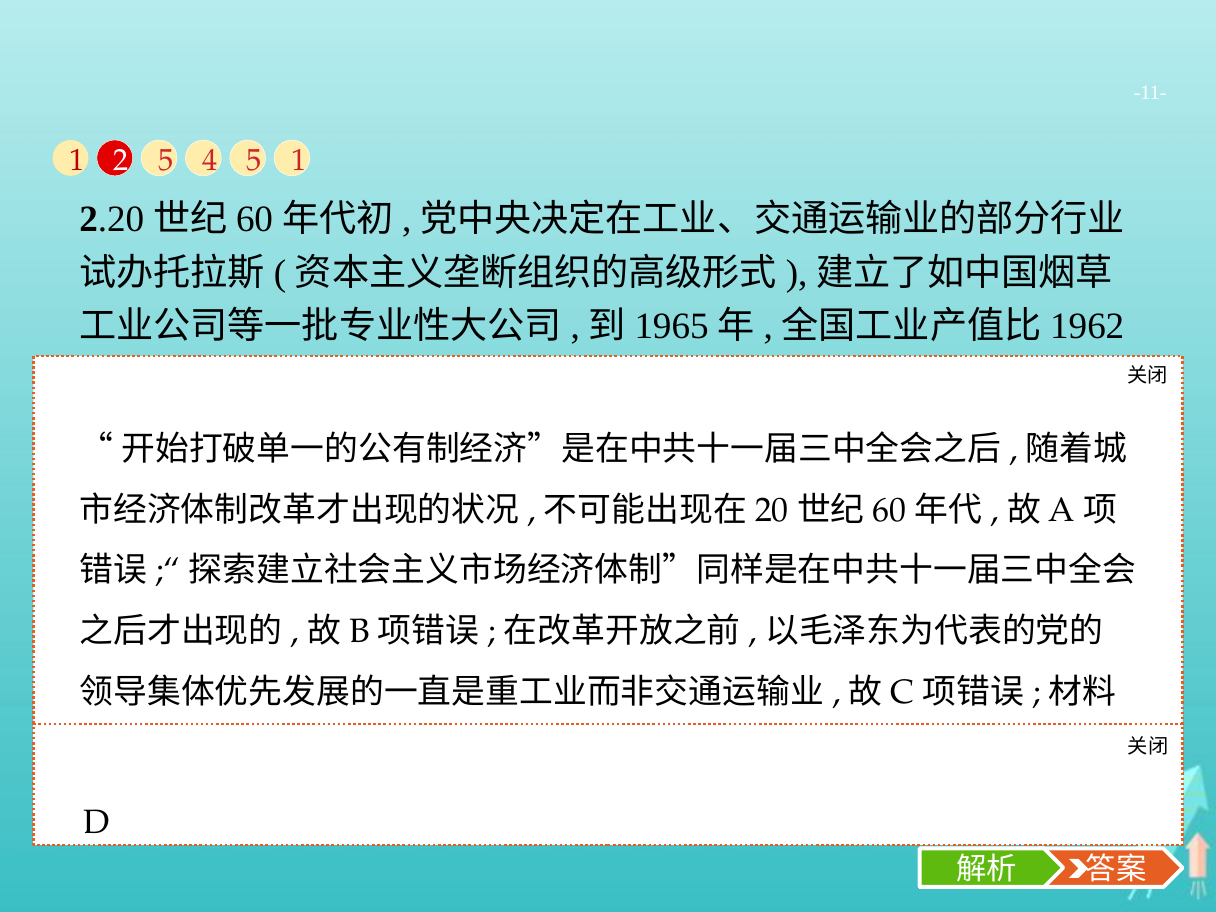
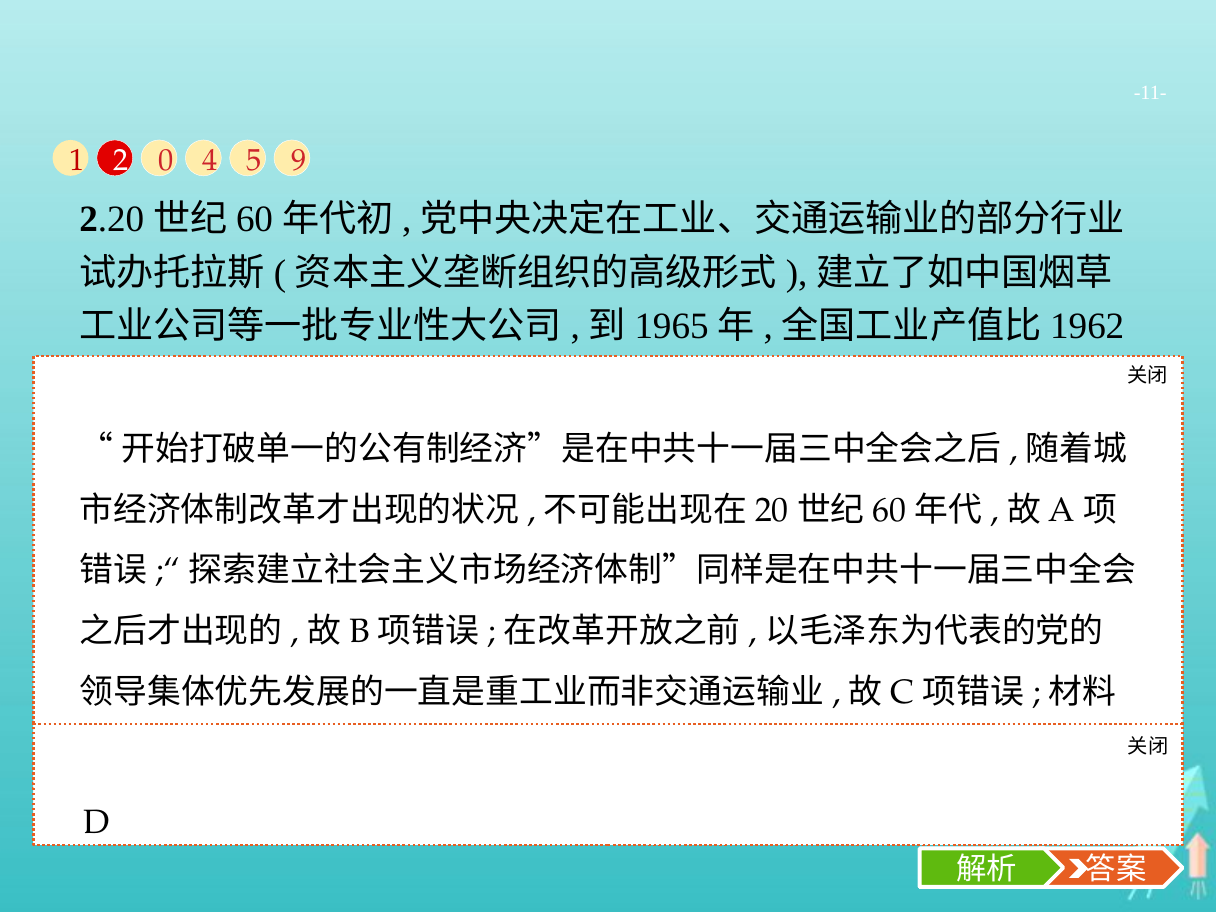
2 5: 5 -> 0
5 1: 1 -> 9
